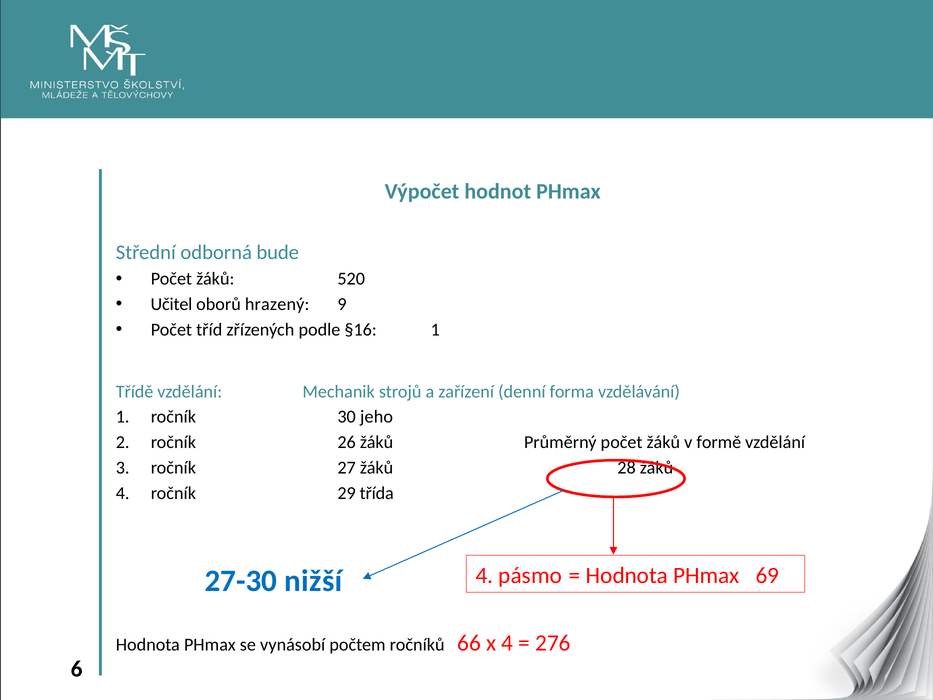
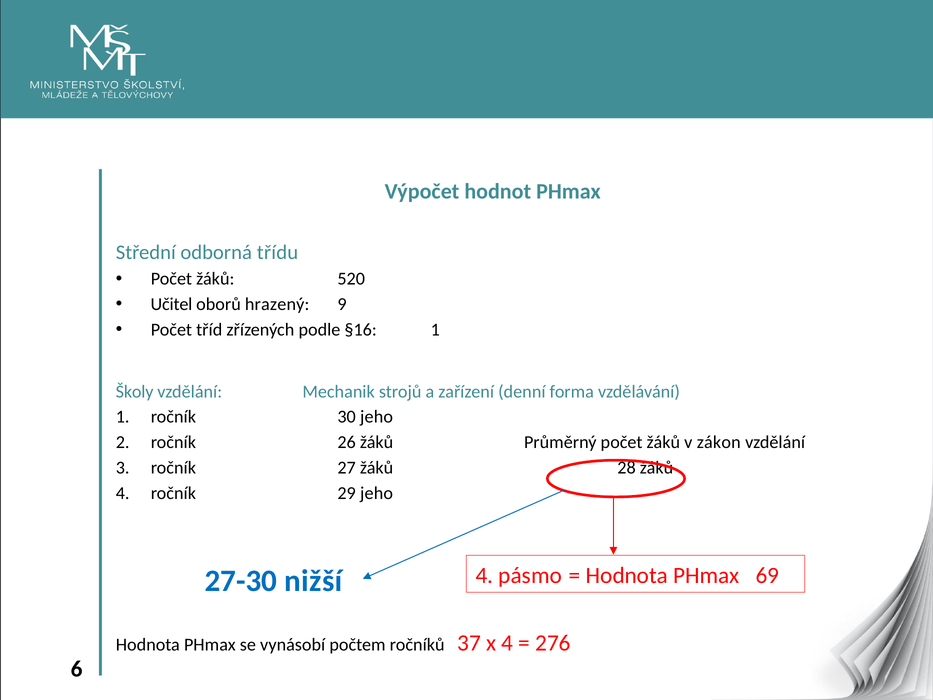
bude: bude -> třídu
Třídě: Třídě -> Školy
formě: formě -> zákon
29 třída: třída -> jeho
66: 66 -> 37
